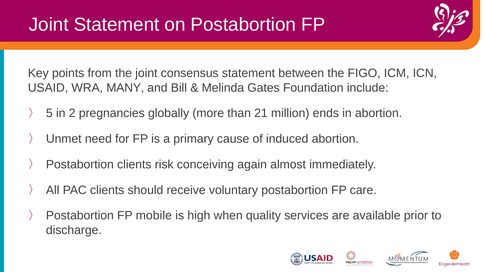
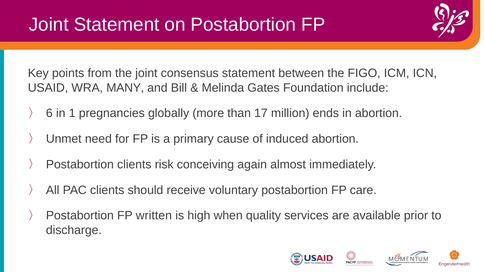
5: 5 -> 6
2: 2 -> 1
21: 21 -> 17
mobile: mobile -> written
